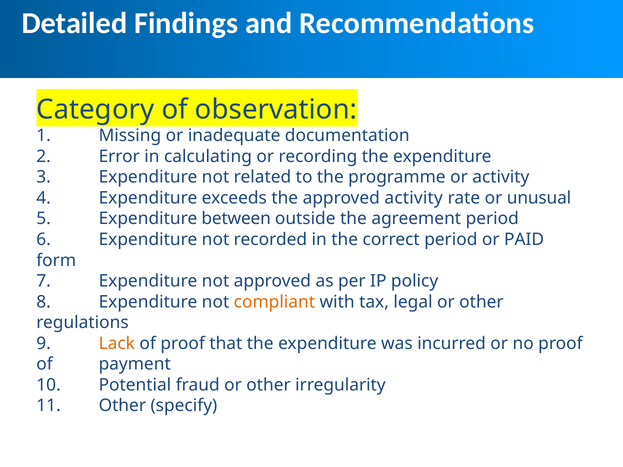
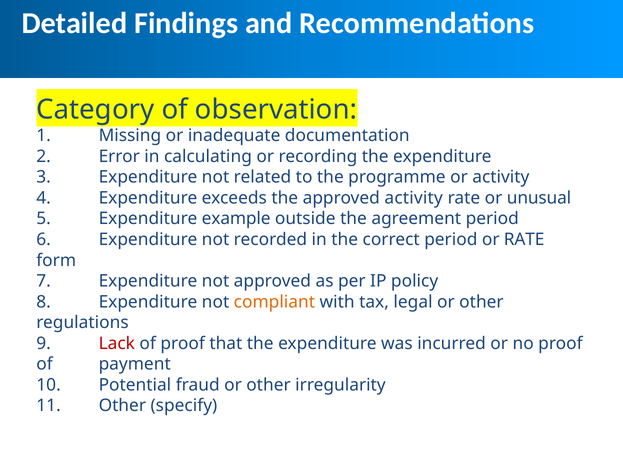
between: between -> example
or PAID: PAID -> RATE
Lack colour: orange -> red
